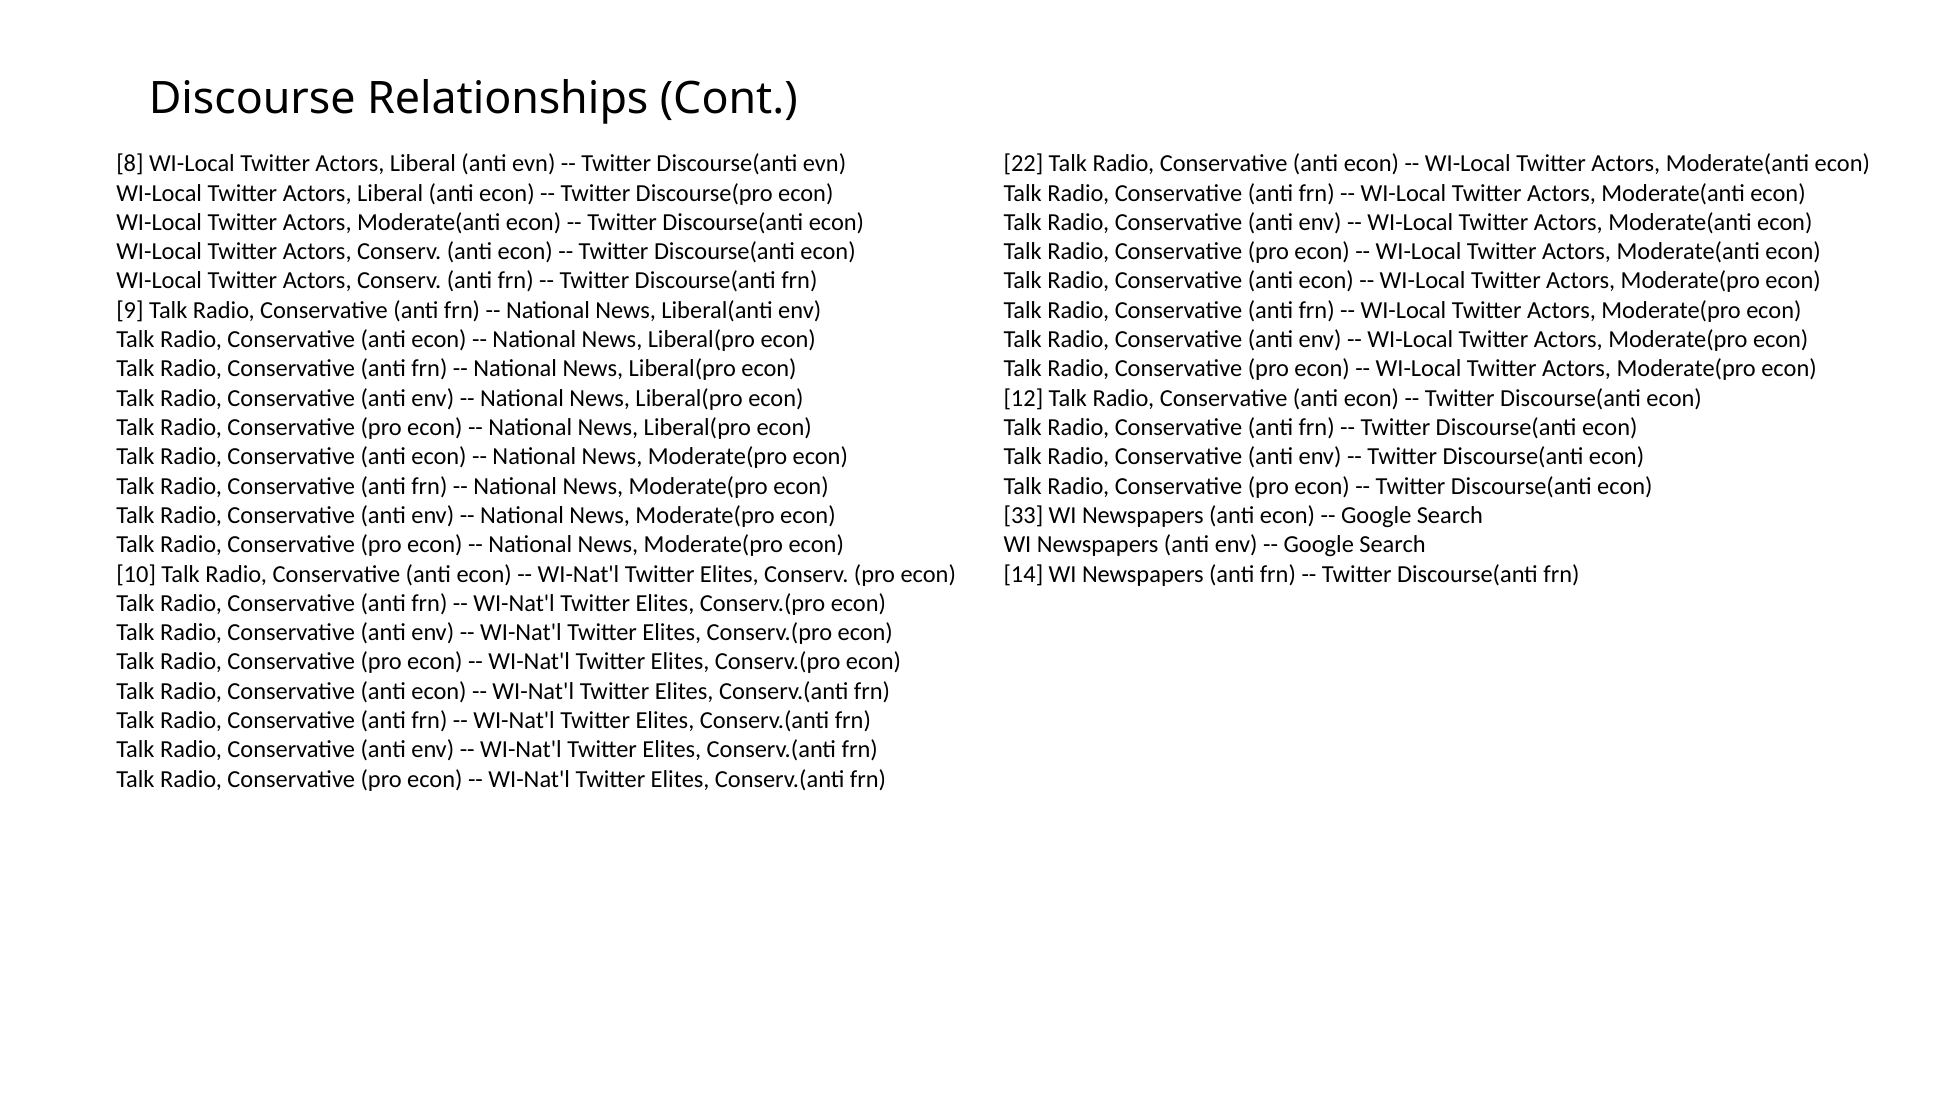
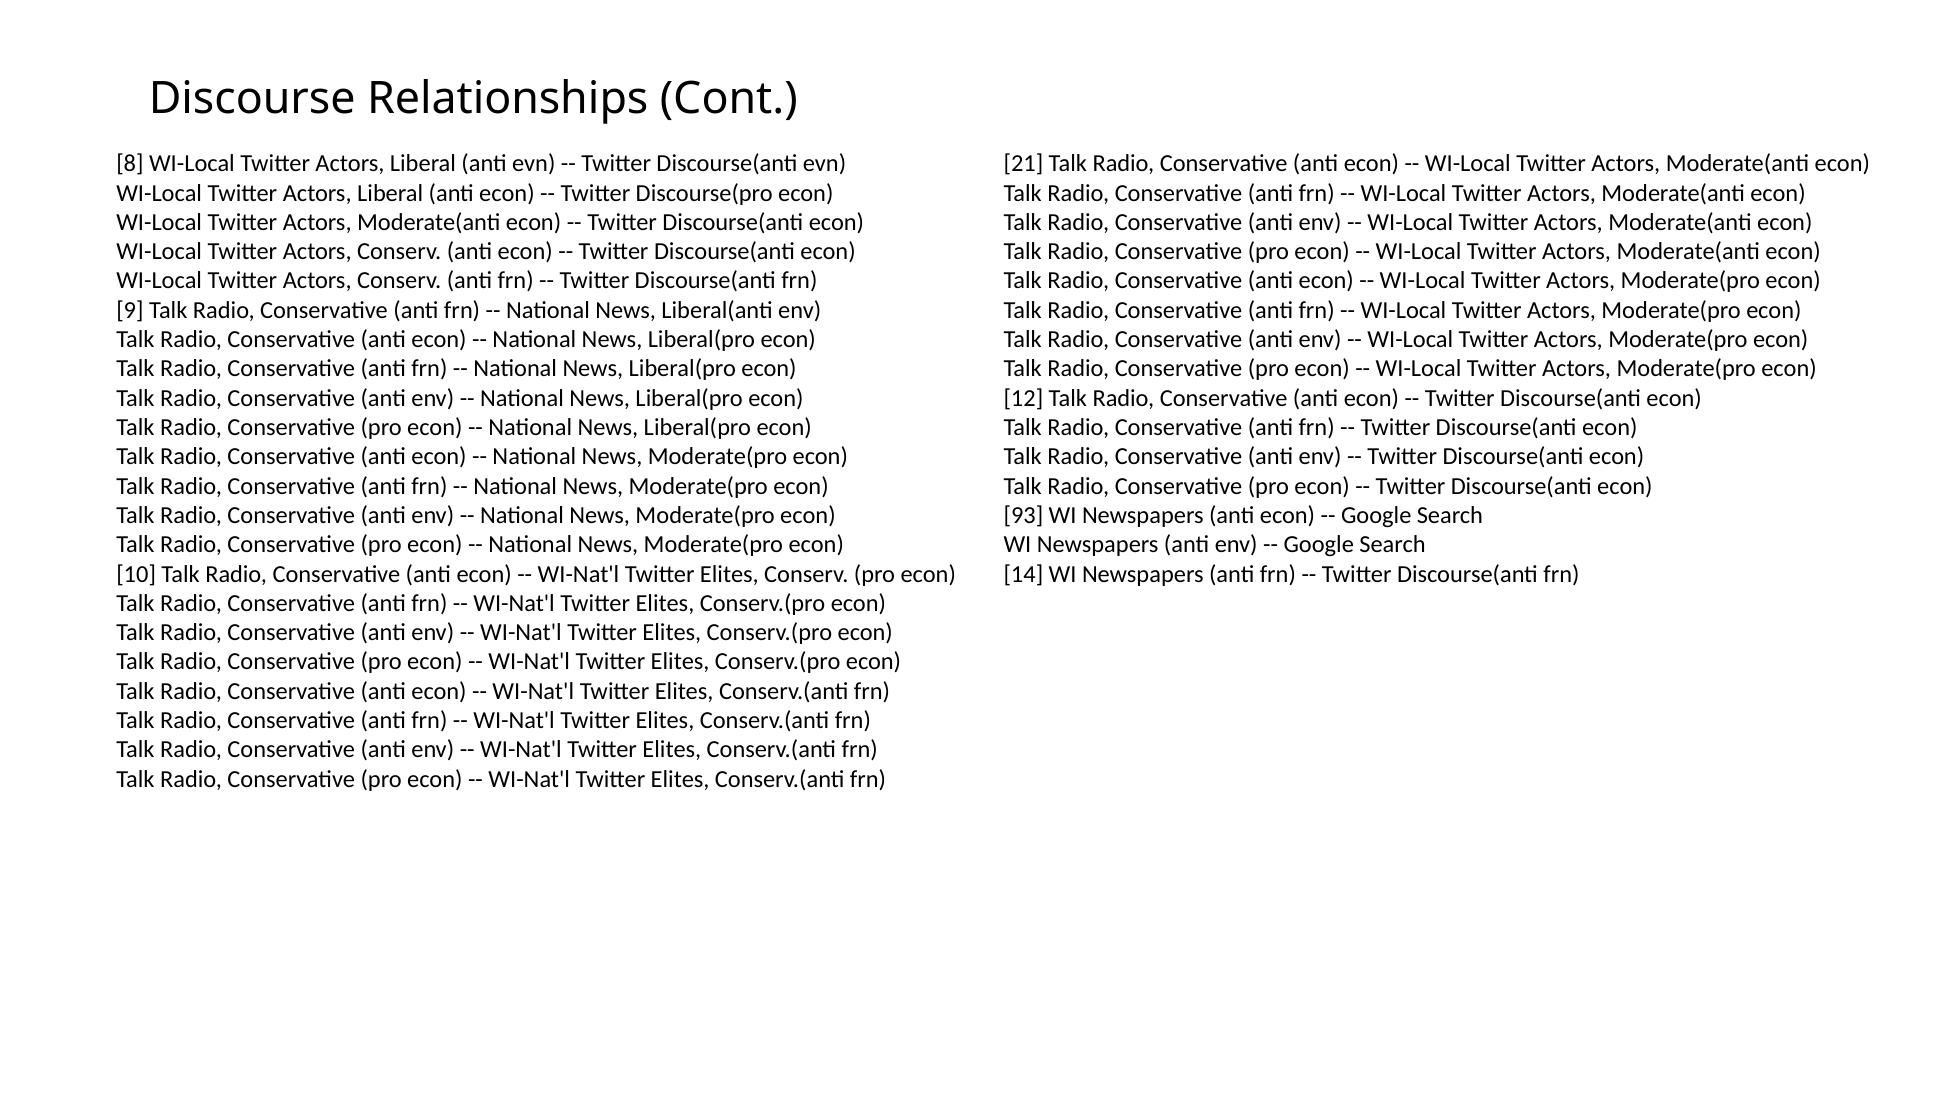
22: 22 -> 21
33: 33 -> 93
